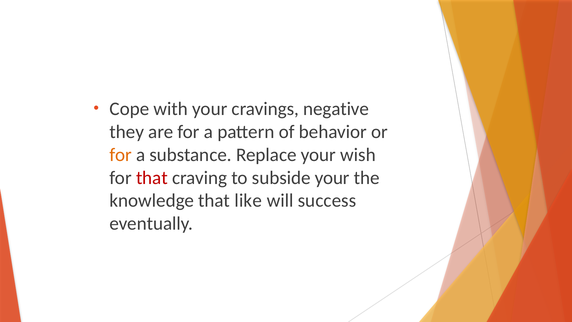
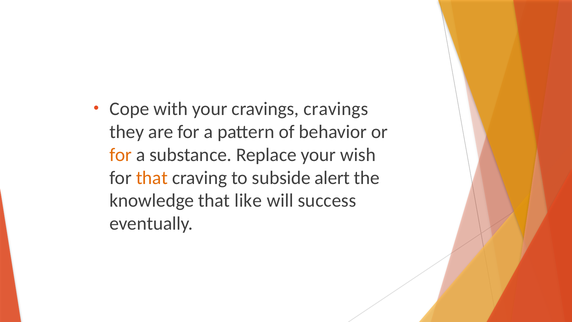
cravings negative: negative -> cravings
that at (152, 178) colour: red -> orange
subside your: your -> alert
